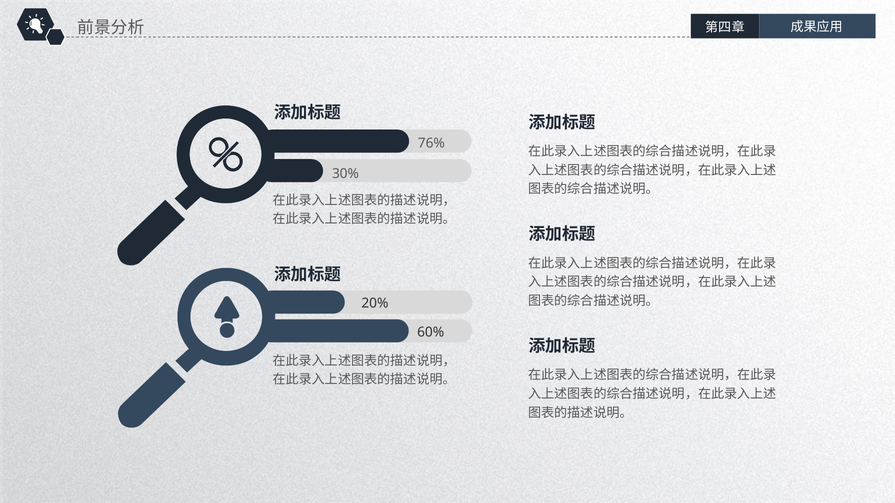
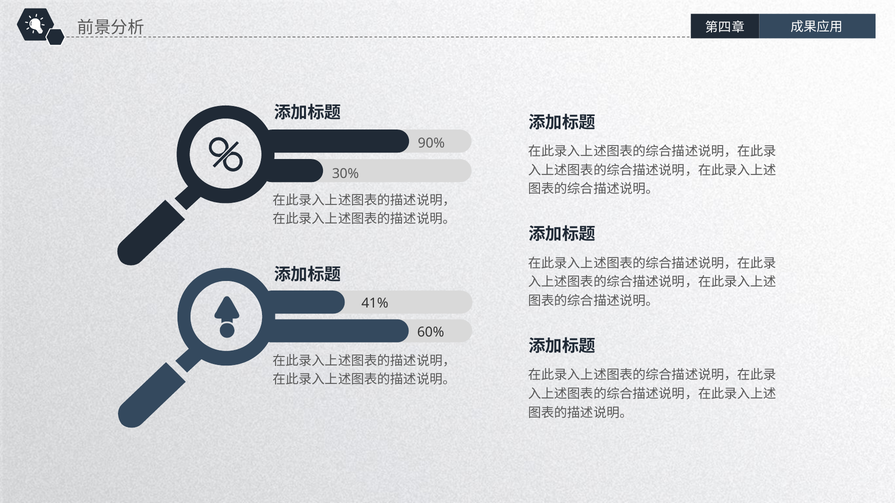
76%: 76% -> 90%
20%: 20% -> 41%
